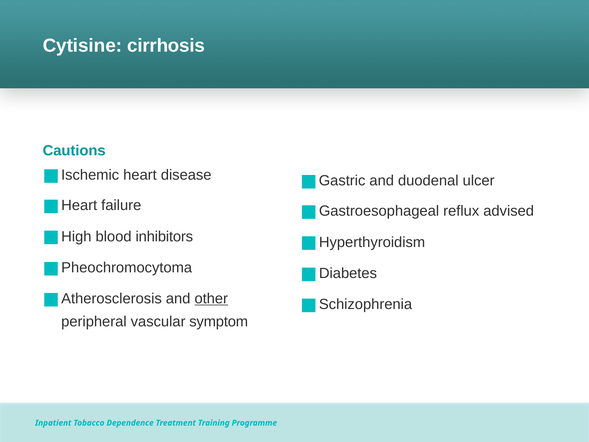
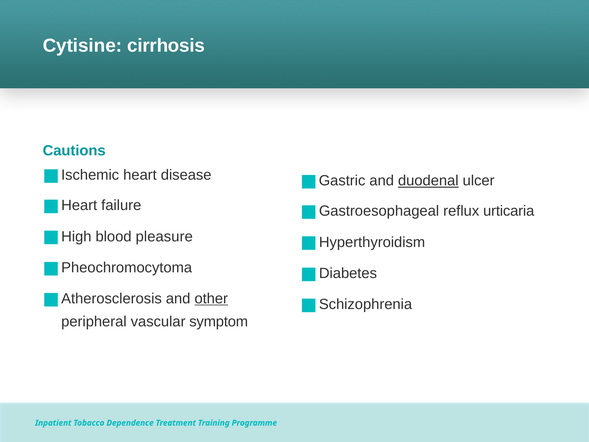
duodenal underline: none -> present
advised: advised -> urticaria
inhibitors: inhibitors -> pleasure
